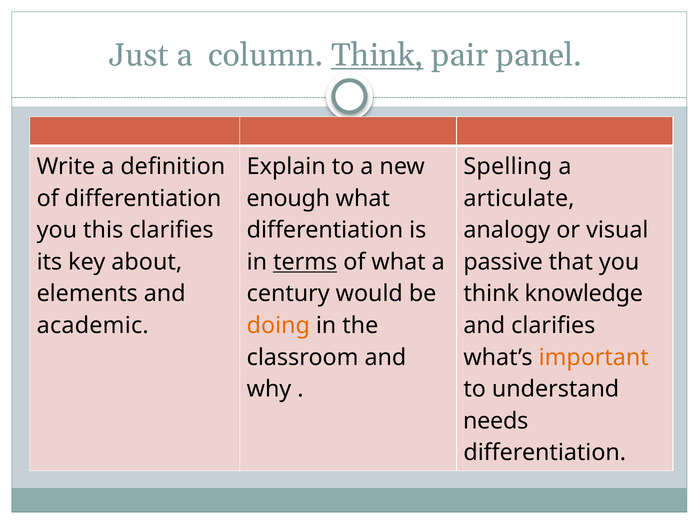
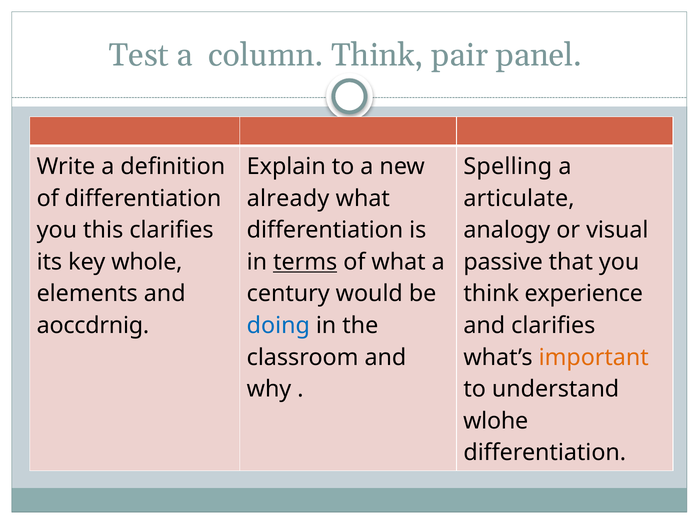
Just: Just -> Test
Think at (377, 55) underline: present -> none
enough: enough -> already
about: about -> whole
knowledge: knowledge -> experience
academic: academic -> aoccdrnig
doing colour: orange -> blue
needs: needs -> wlohe
